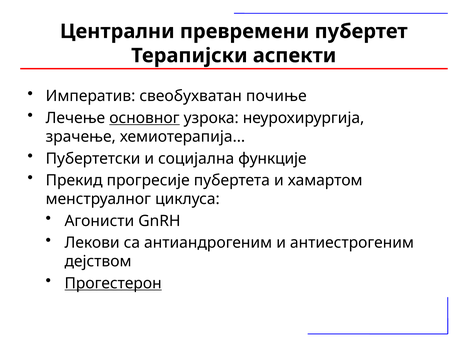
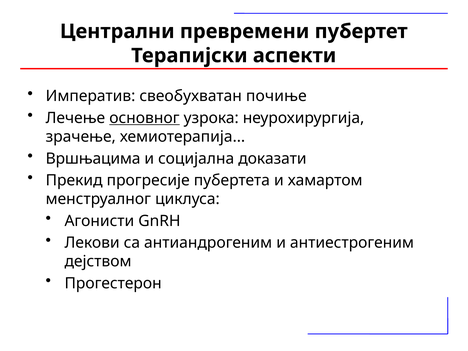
Пубертетски: Пубертетски -> Вршњацима
функције: функције -> доказати
Прогестерон underline: present -> none
